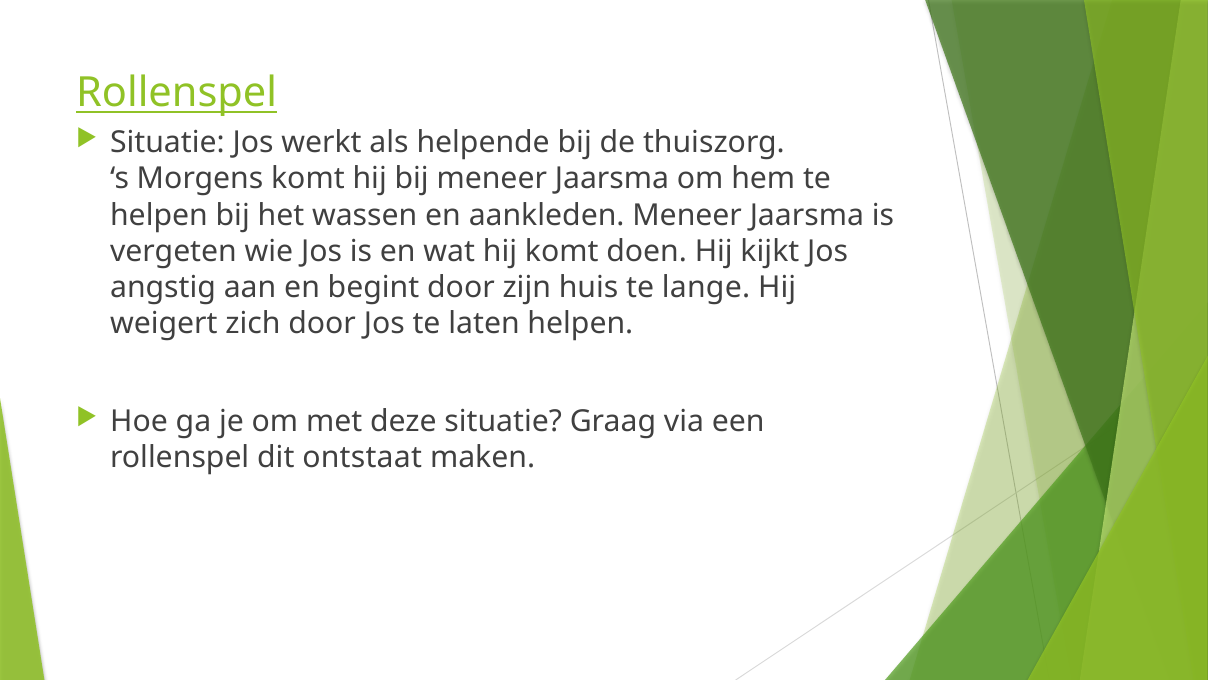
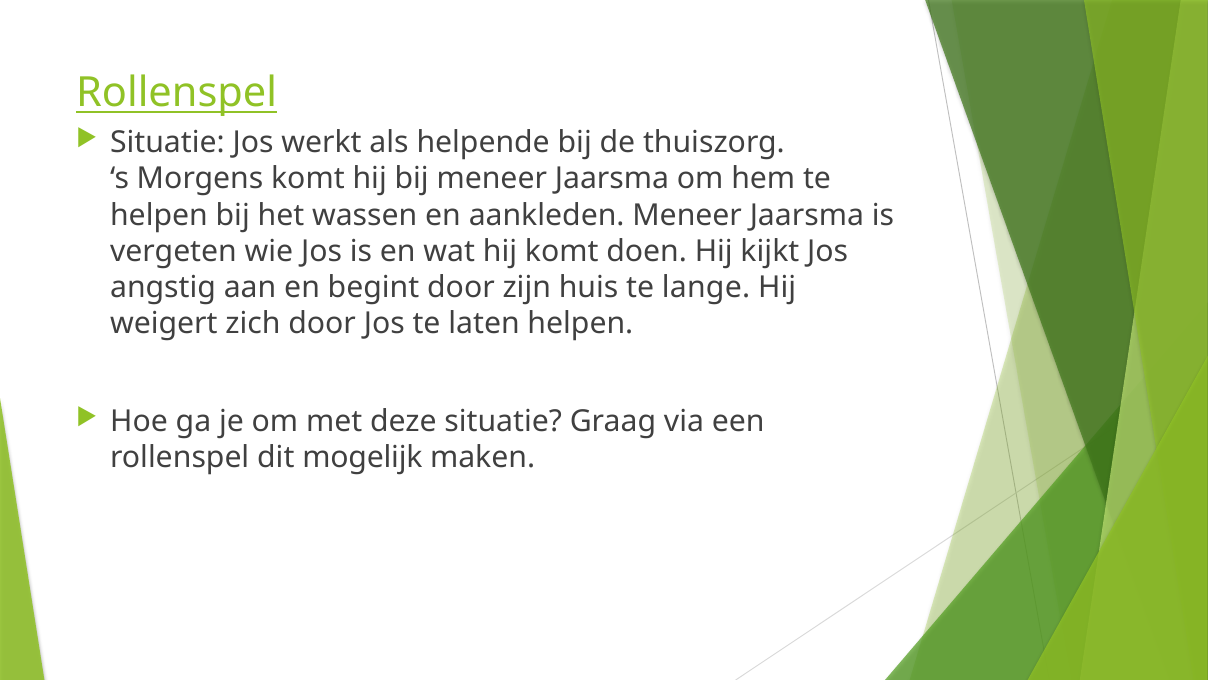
ontstaat: ontstaat -> mogelijk
